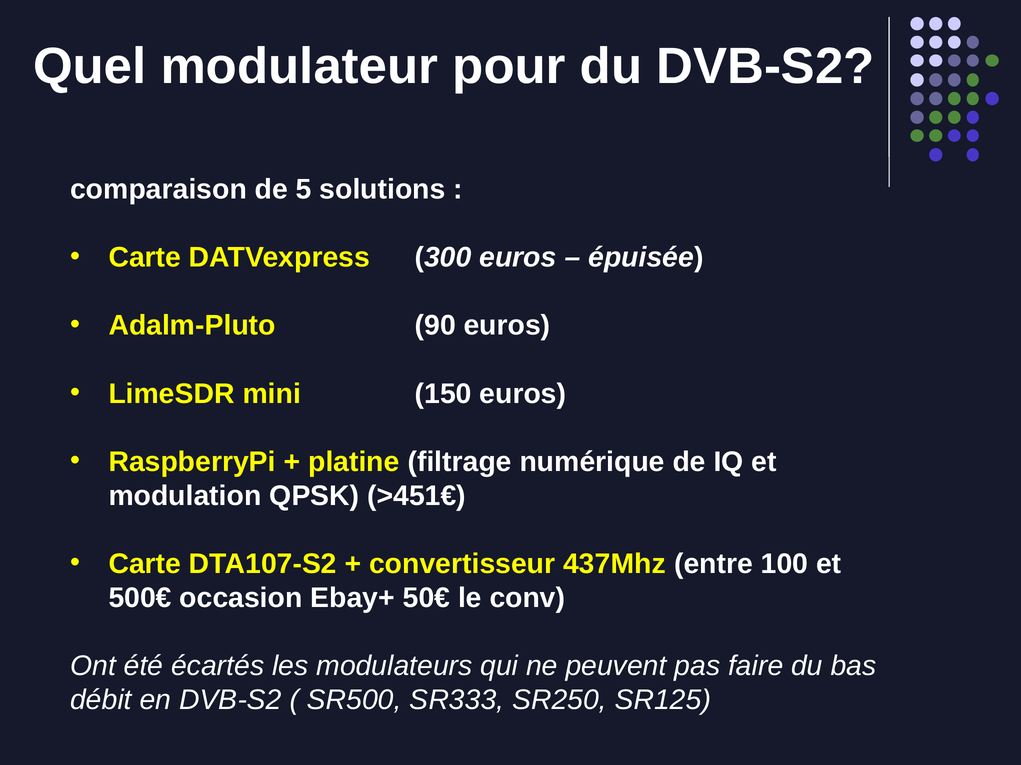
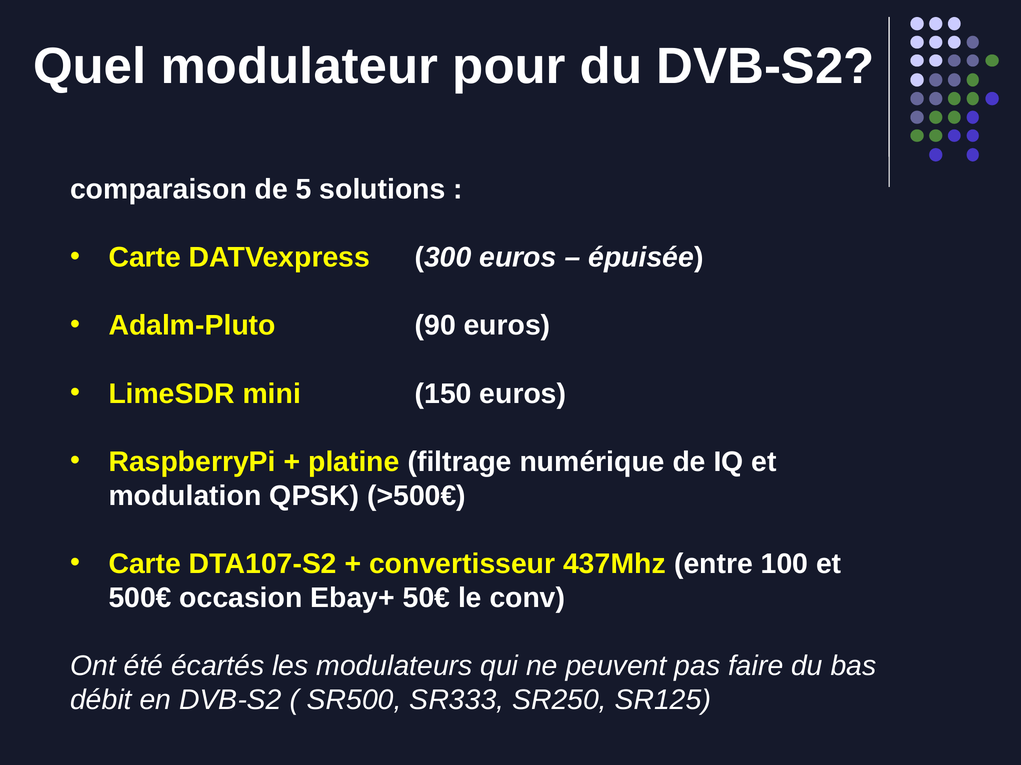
>451€: >451€ -> >500€
